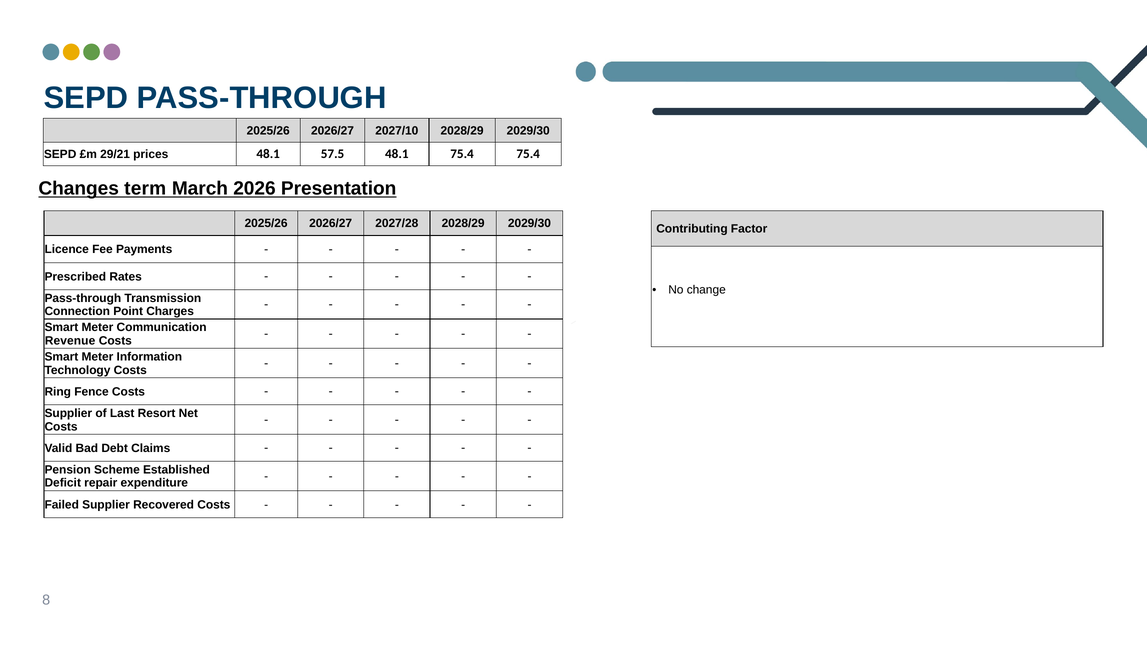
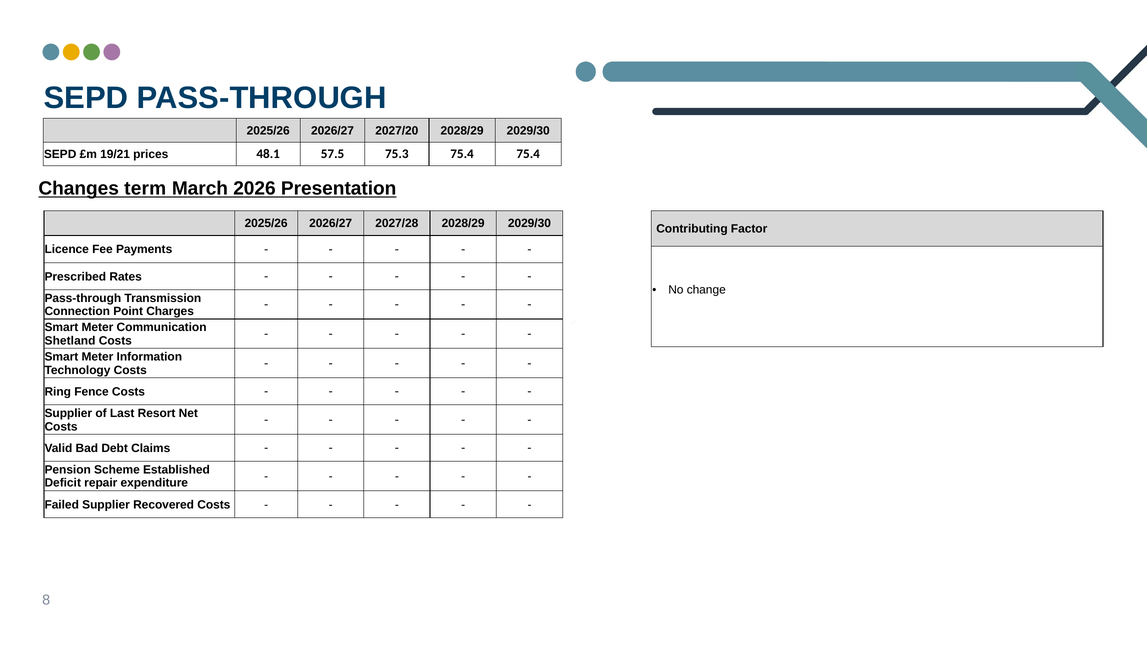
2027/10: 2027/10 -> 2027/20
29/21: 29/21 -> 19/21
57.5 48.1: 48.1 -> 75.3
Revenue: Revenue -> Shetland
